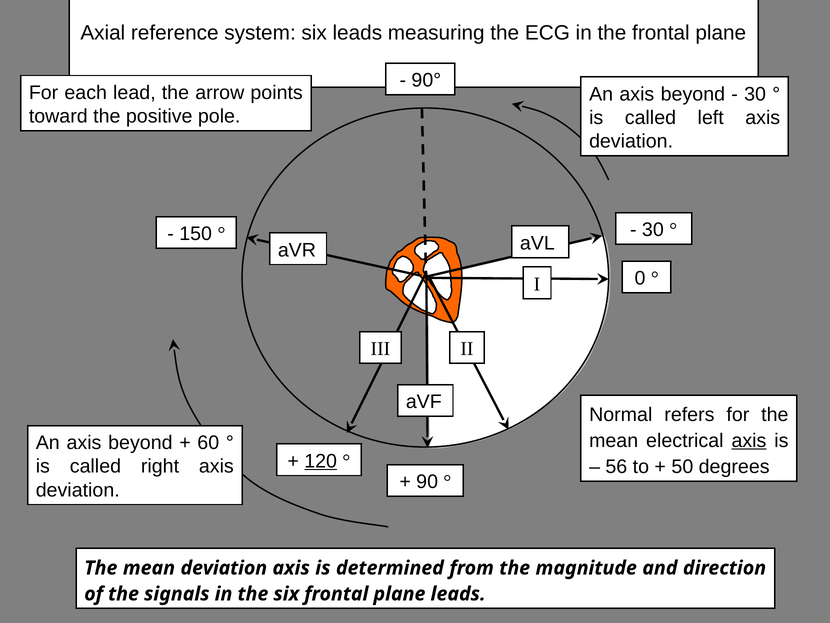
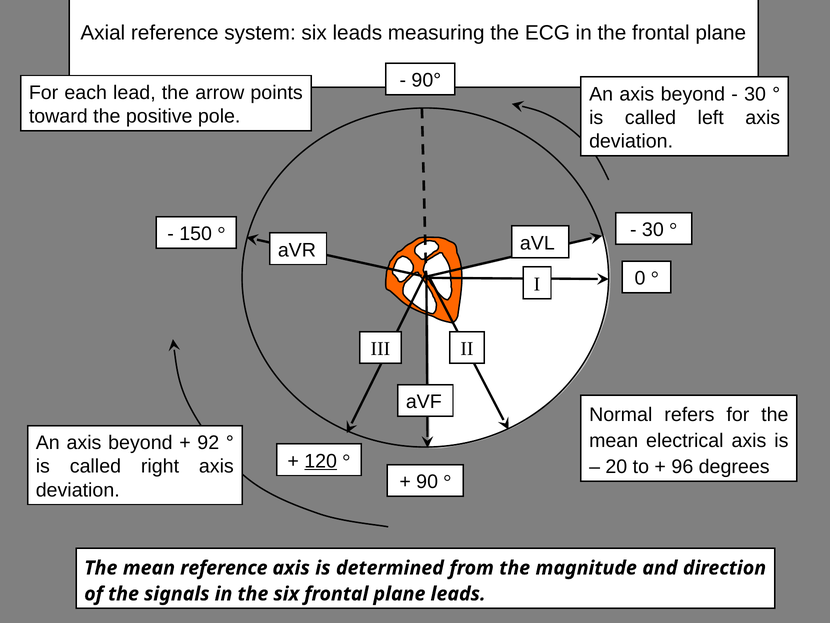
axis at (749, 440) underline: present -> none
60: 60 -> 92
56: 56 -> 20
50: 50 -> 96
mean deviation: deviation -> reference
